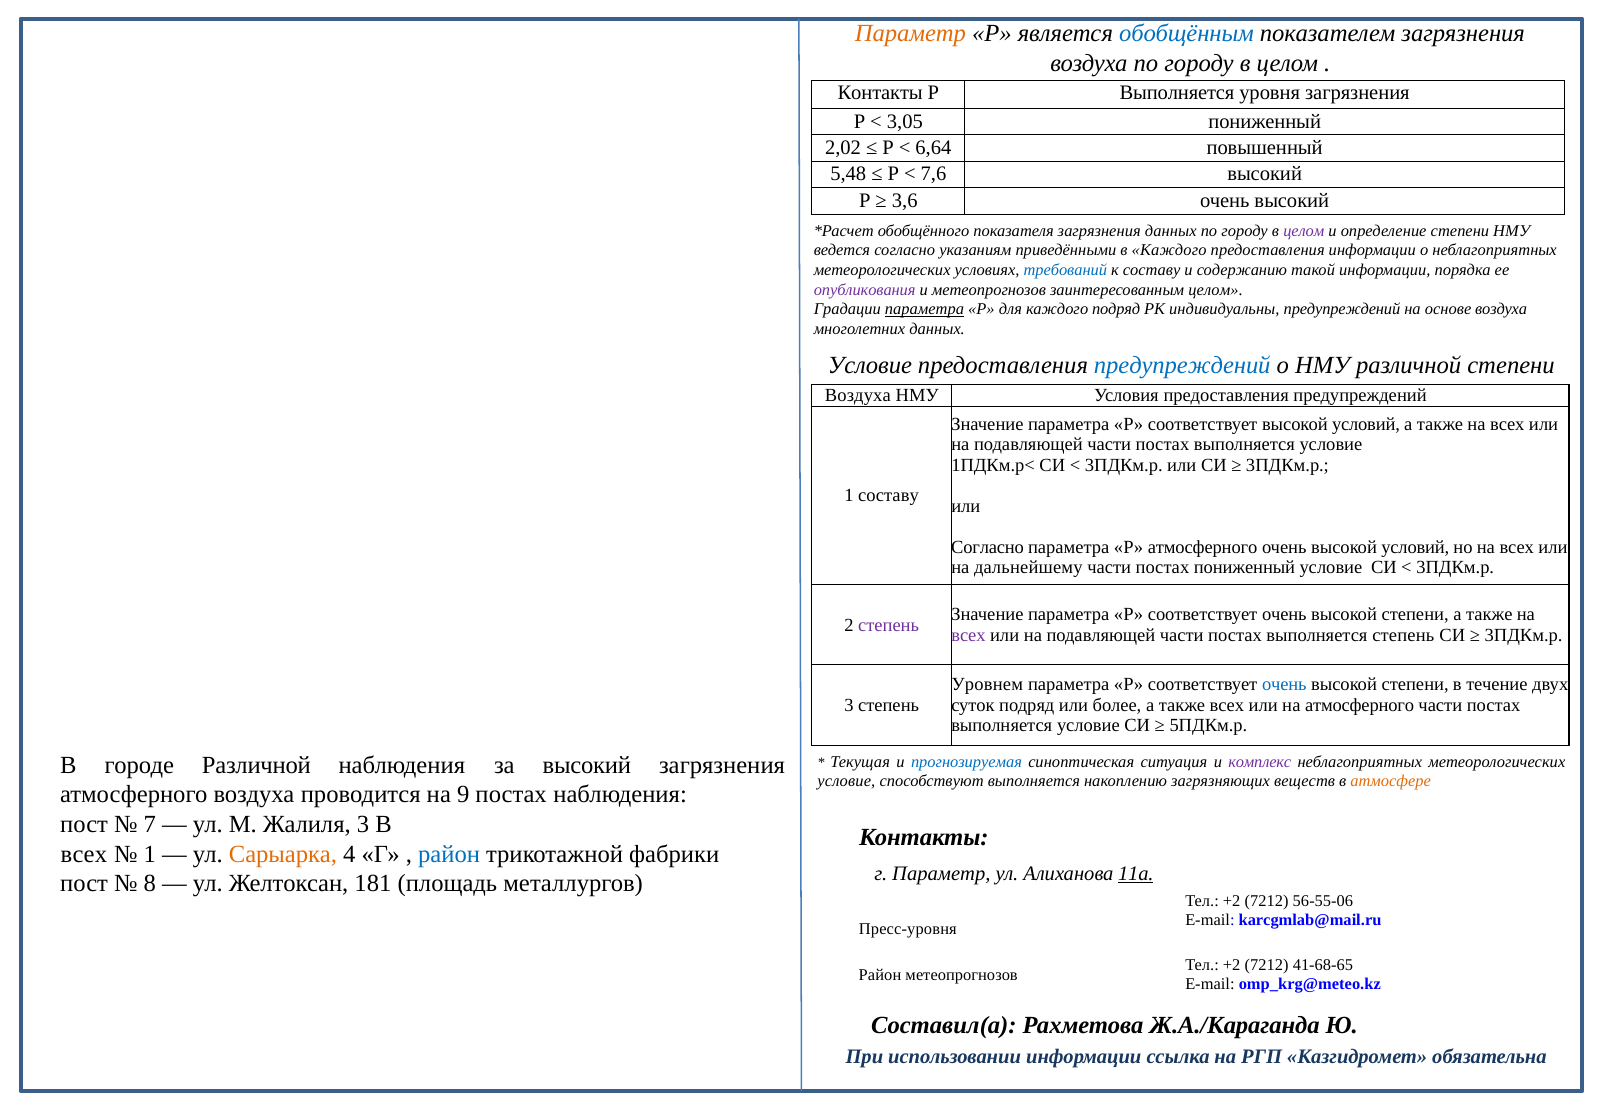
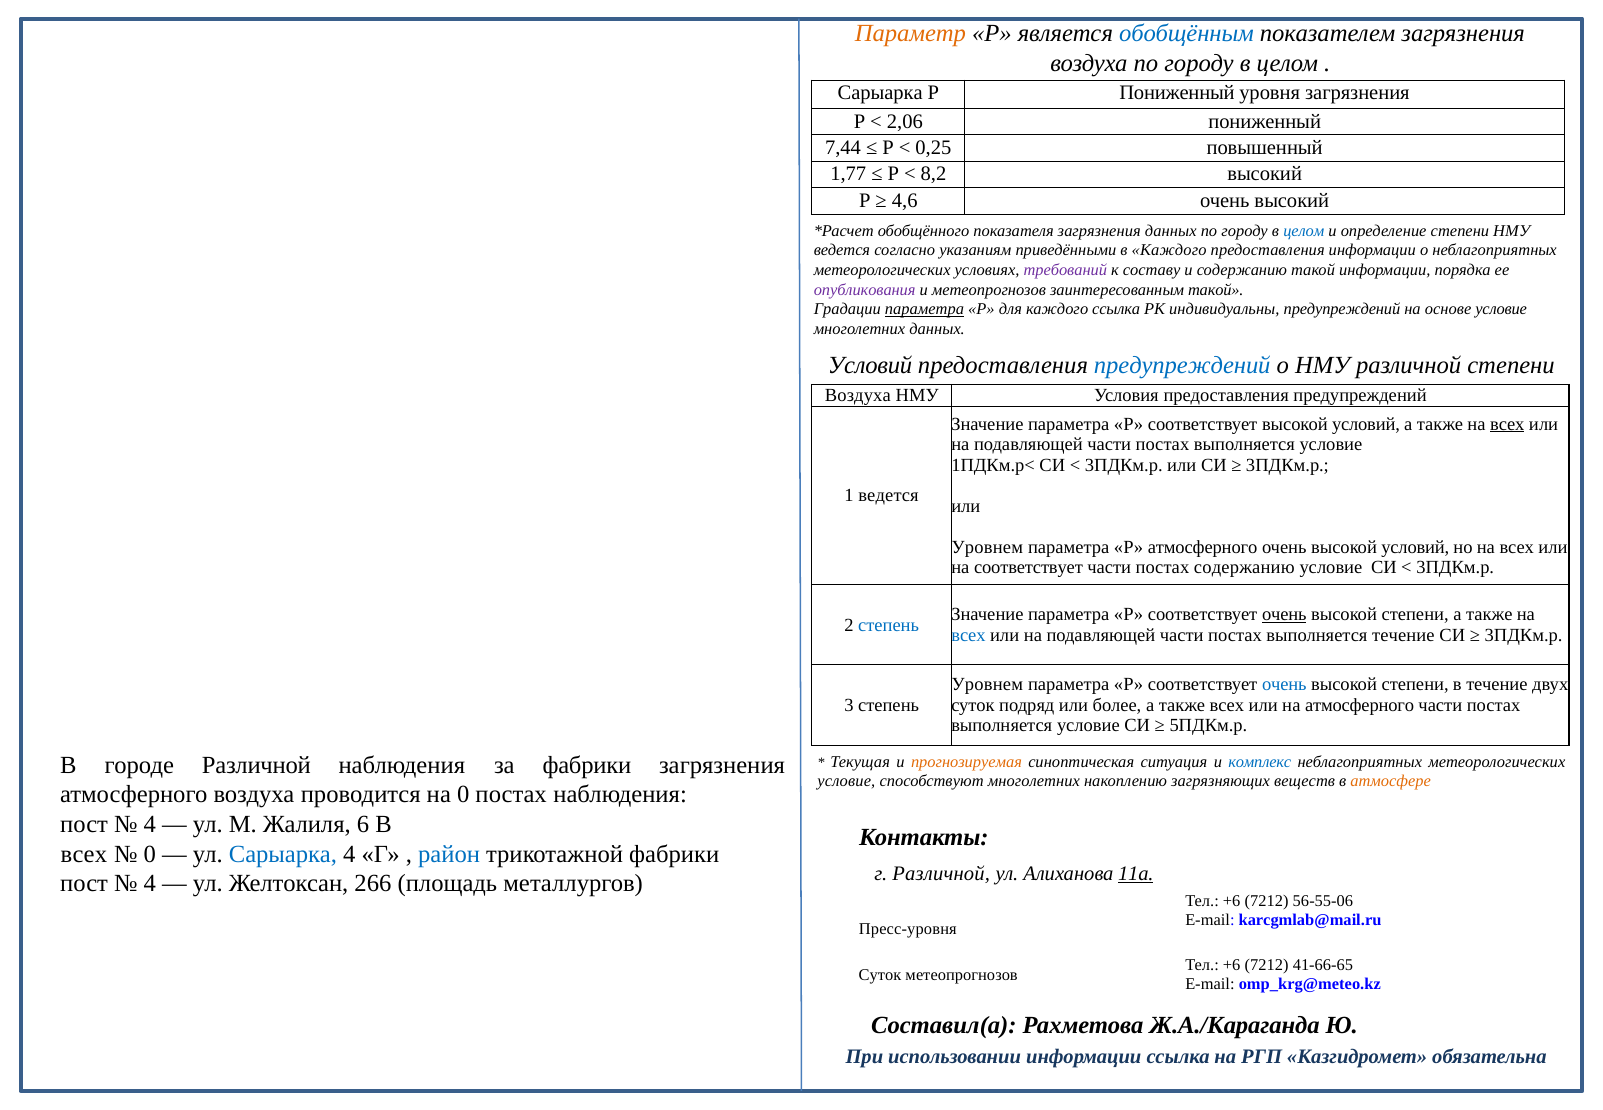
Контакты at (880, 93): Контакты -> Сарыарка
Р Выполняется: Выполняется -> Пониженный
3,05: 3,05 -> 2,06
2,02: 2,02 -> 7,44
6,64: 6,64 -> 0,25
5,48: 5,48 -> 1,77
7,6: 7,6 -> 8,2
3,6: 3,6 -> 4,6
целом at (1304, 231) colour: purple -> blue
требований colour: blue -> purple
заинтересованным целом: целом -> такой
каждого подряд: подряд -> ссылка
основе воздуха: воздуха -> условие
Условие at (870, 365): Условие -> Условий
всех at (1507, 424) underline: none -> present
1 составу: составу -> ведется
Согласно at (988, 547): Согласно -> Уровнем
на дальнейшему: дальнейшему -> соответствует
постах пониженный: пониженный -> содержанию
очень at (1284, 615) underline: none -> present
степень at (889, 625) colour: purple -> blue
всех at (968, 635) colour: purple -> blue
выполняется степень: степень -> течение
за высокий: высокий -> фабрики
прогнозируемая colour: blue -> orange
комплекс colour: purple -> blue
способствуют выполняется: выполняется -> многолетних
на 9: 9 -> 0
7 at (150, 824): 7 -> 4
Жалиля 3: 3 -> 6
1 at (150, 854): 1 -> 0
Сарыарка at (283, 854) colour: orange -> blue
г Параметр: Параметр -> Различной
8 at (150, 883): 8 -> 4
181: 181 -> 266
+2 at (1232, 901): +2 -> +6
+2 at (1232, 965): +2 -> +6
41-68-65: 41-68-65 -> 41-66-65
Район at (880, 974): Район -> Суток
